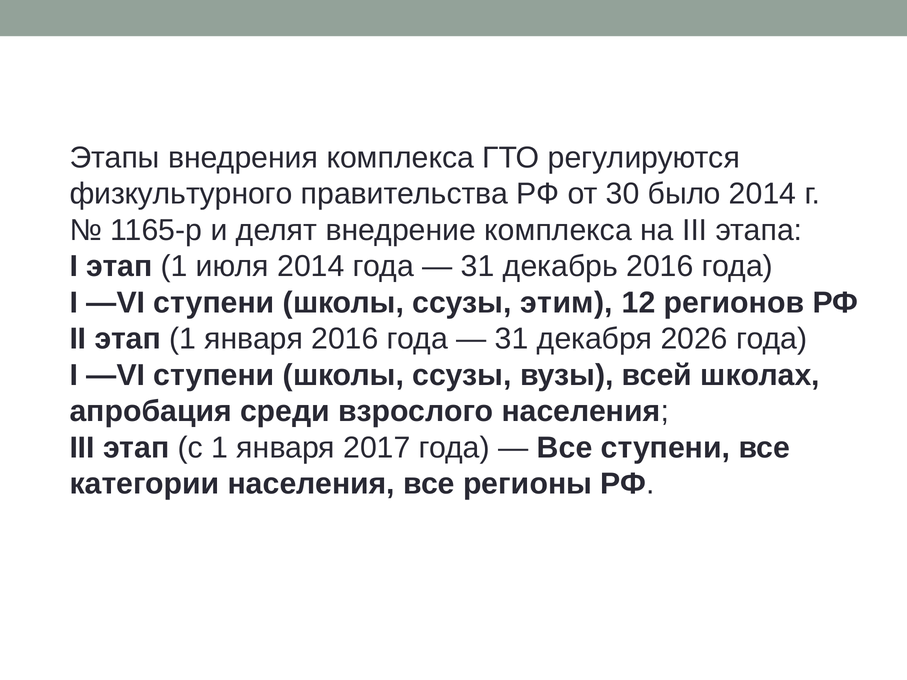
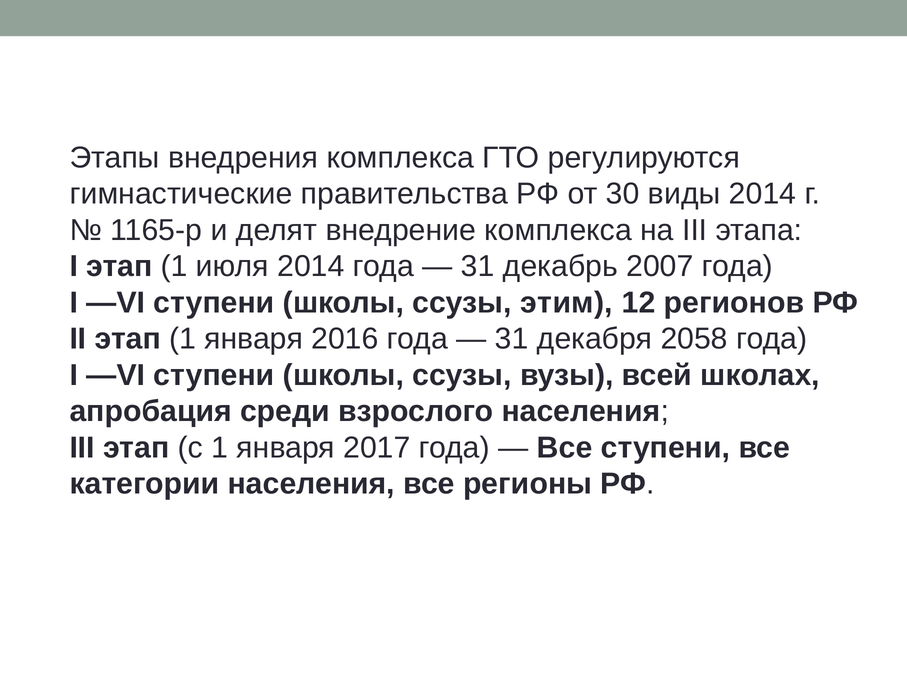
физкультурного: физкультурного -> гимнастические
было: было -> виды
декабрь 2016: 2016 -> 2007
2026: 2026 -> 2058
